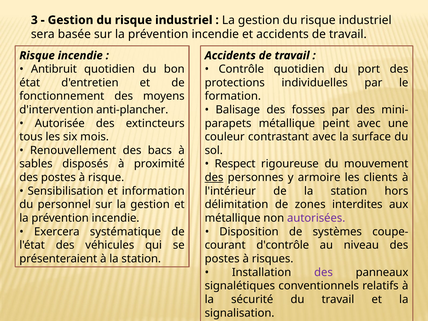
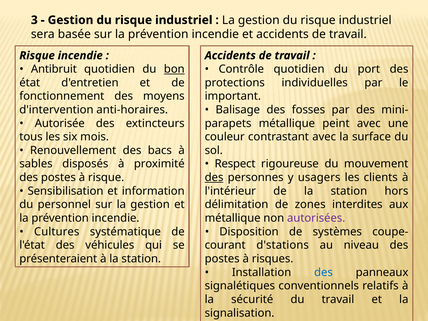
bon underline: none -> present
formation: formation -> important
anti-plancher: anti-plancher -> anti-horaires
armoire: armoire -> usagers
Exercera: Exercera -> Cultures
d'contrôle: d'contrôle -> d'stations
des at (323, 272) colour: purple -> blue
